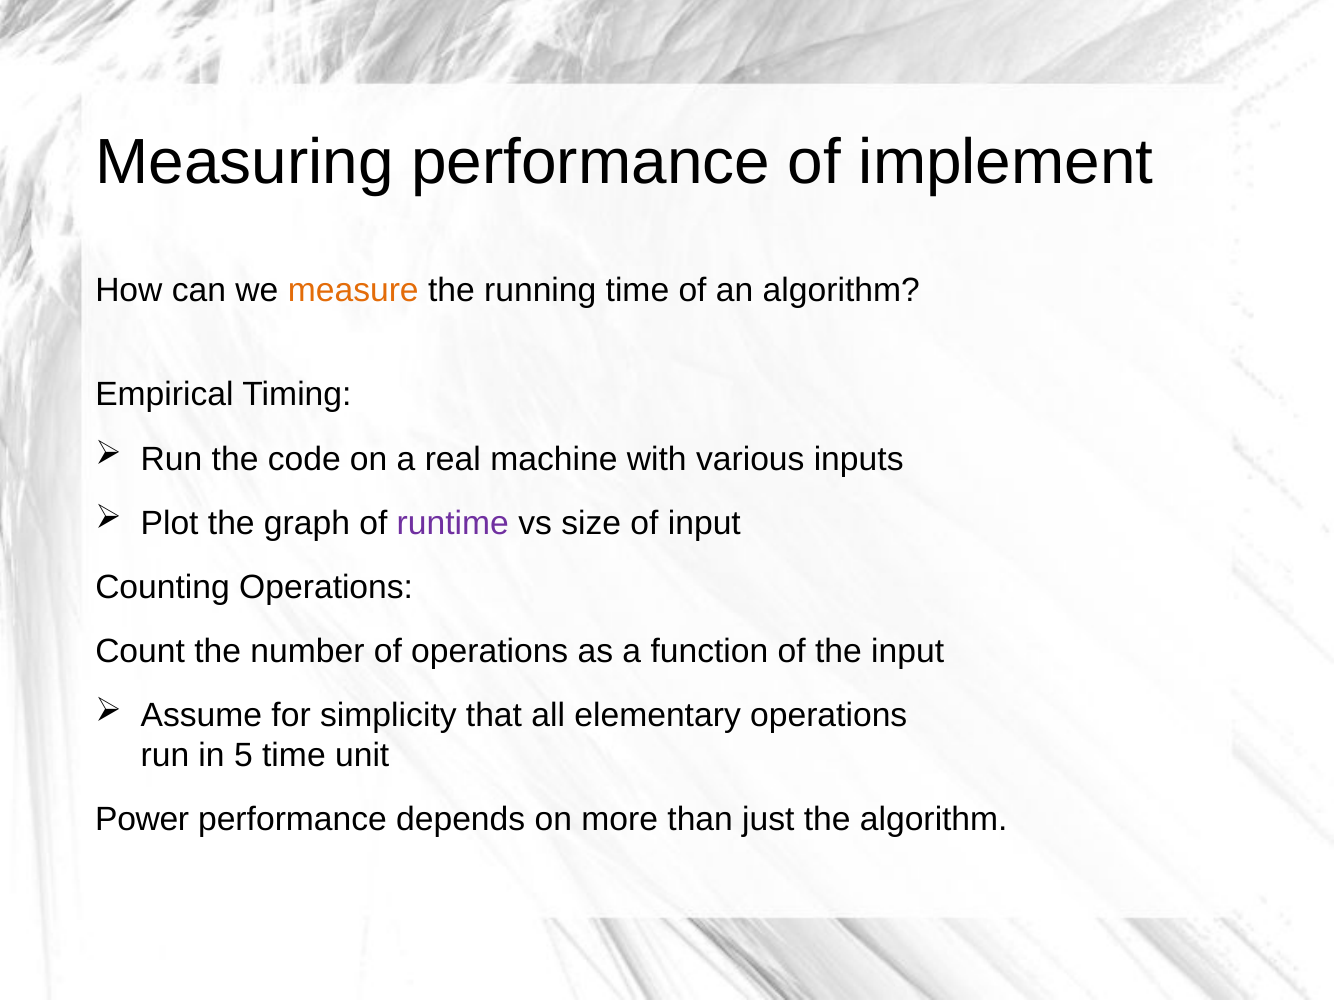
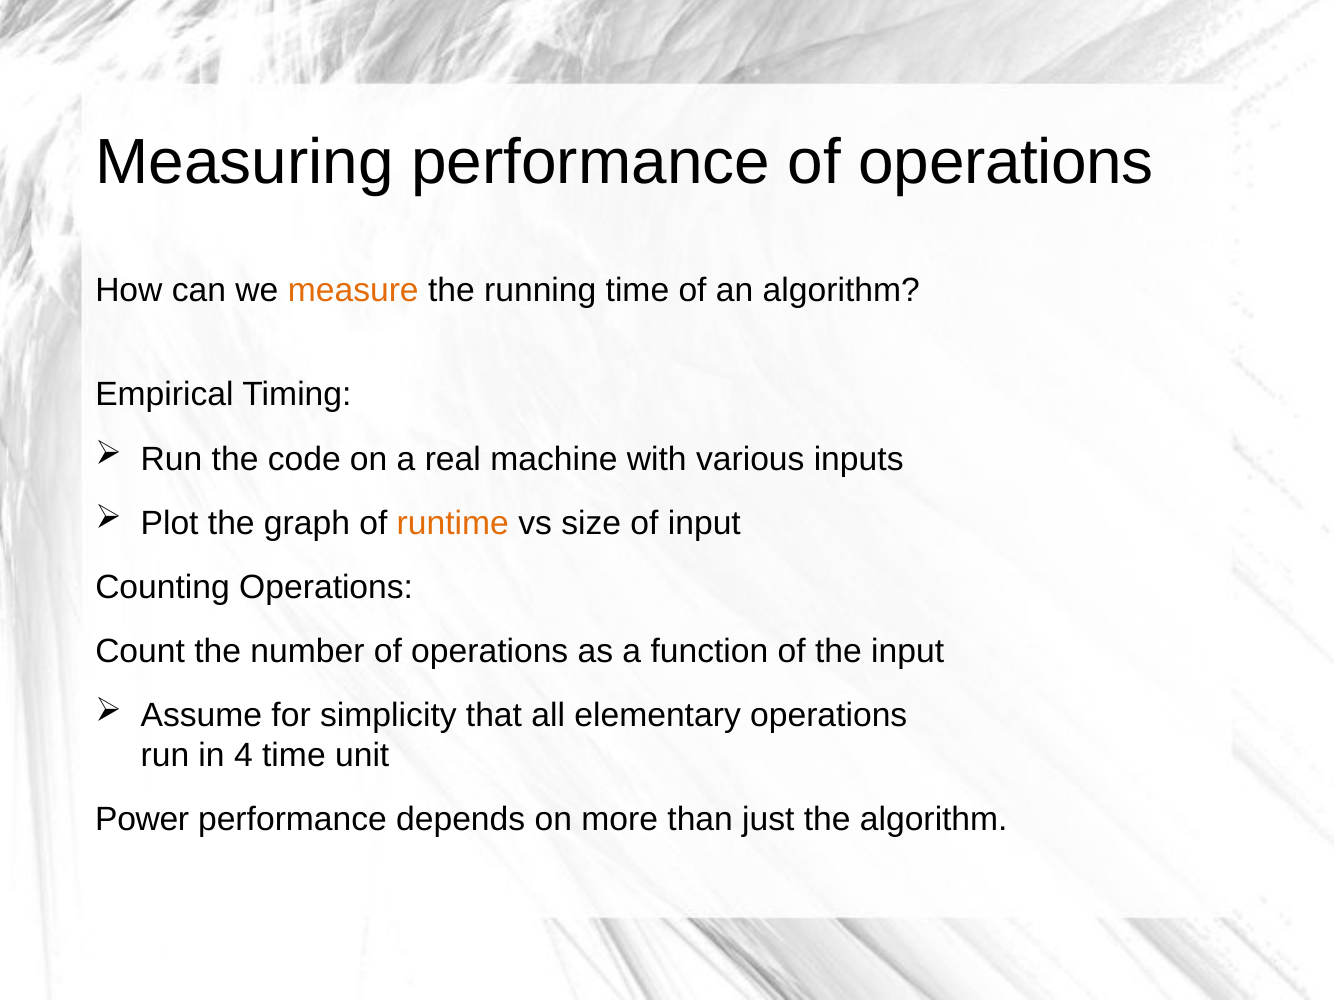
performance of implement: implement -> operations
runtime colour: purple -> orange
5: 5 -> 4
